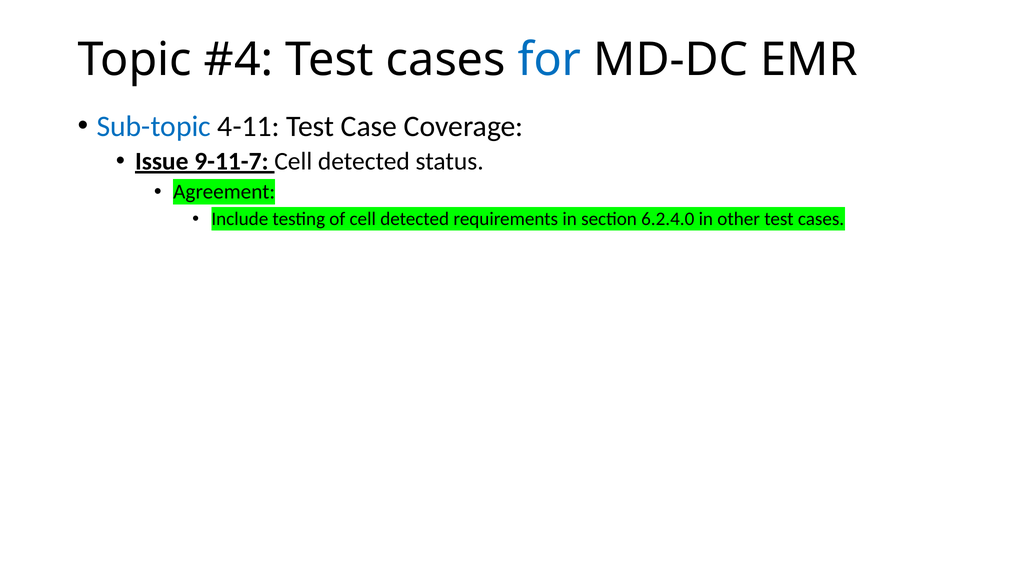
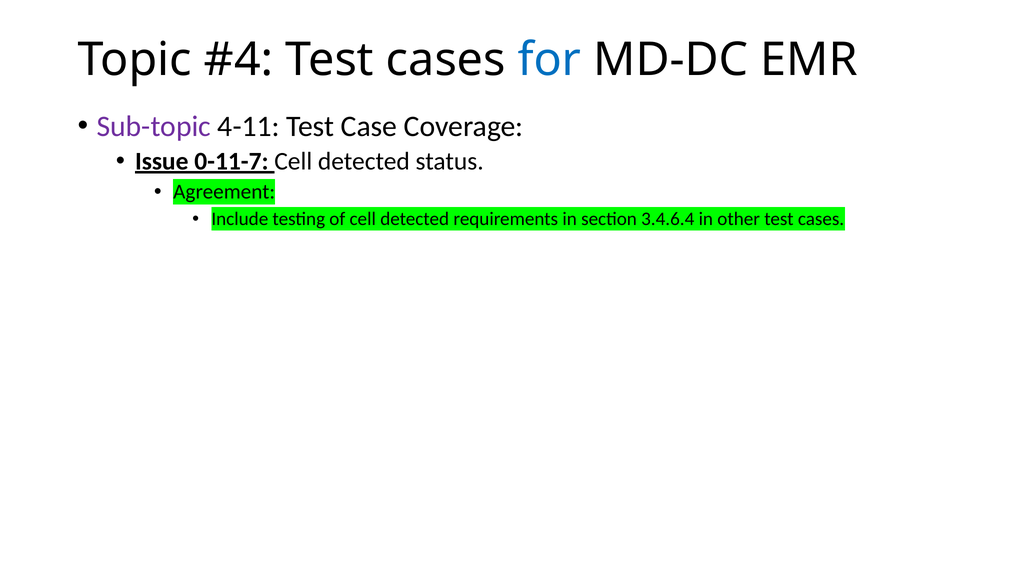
Sub-topic colour: blue -> purple
9-11-7: 9-11-7 -> 0-11-7
6.2.4.0: 6.2.4.0 -> 3.4.6.4
